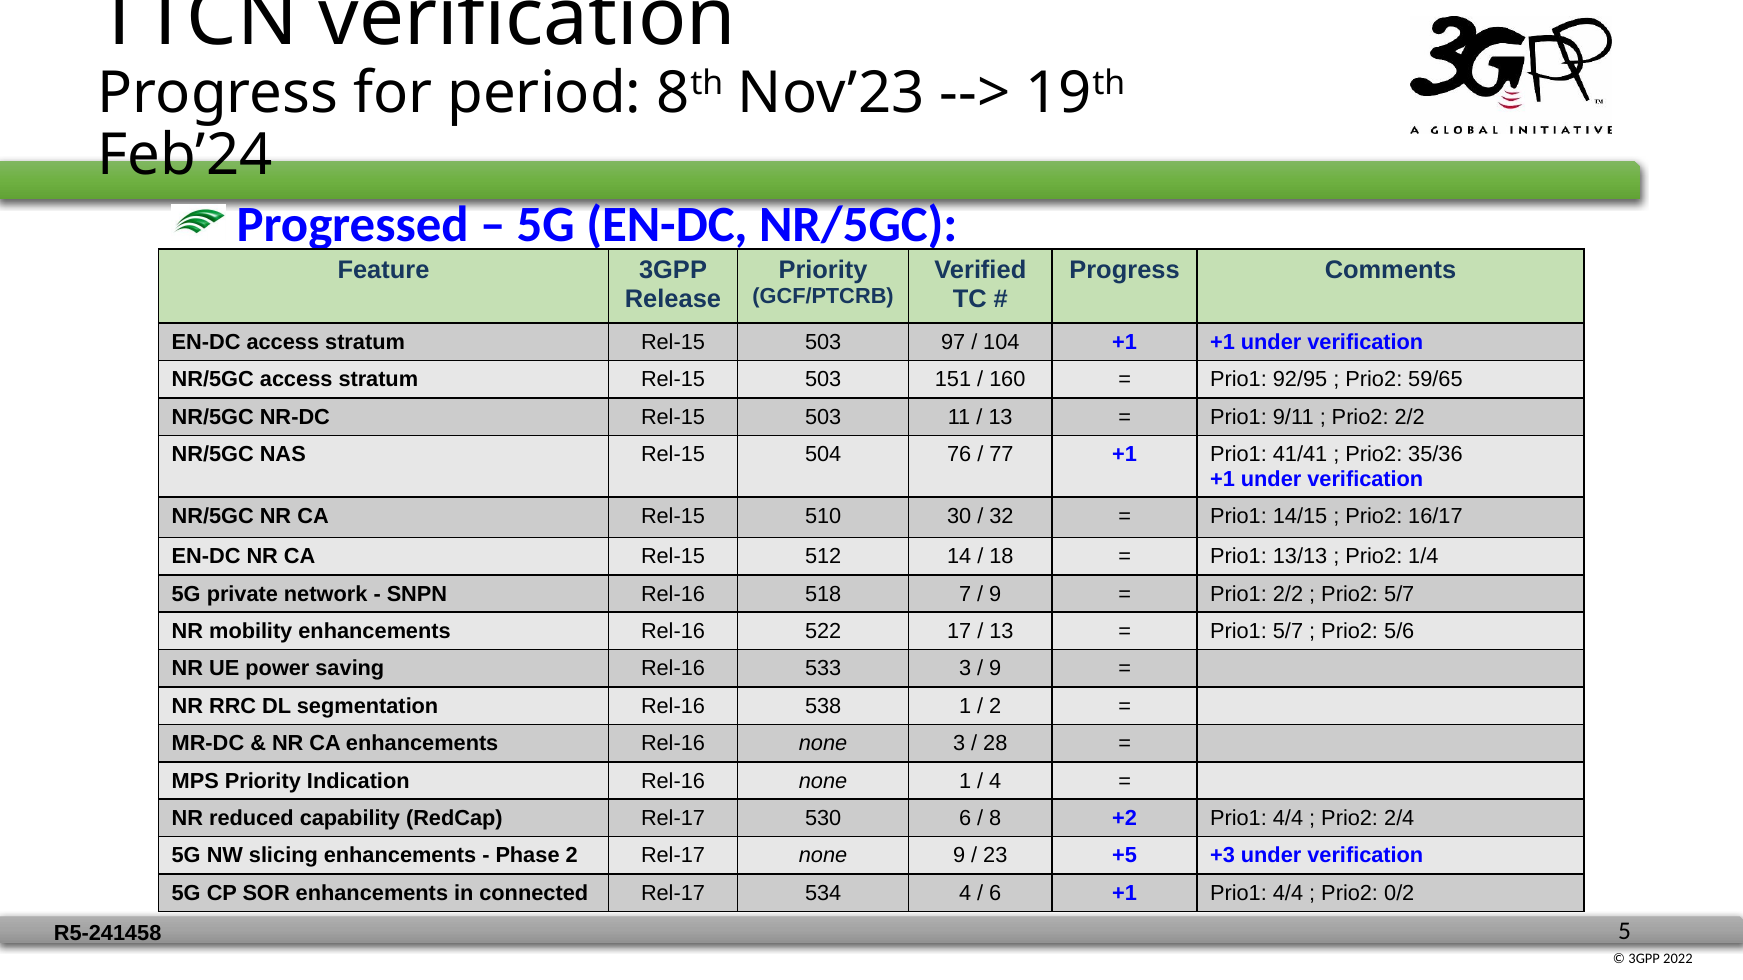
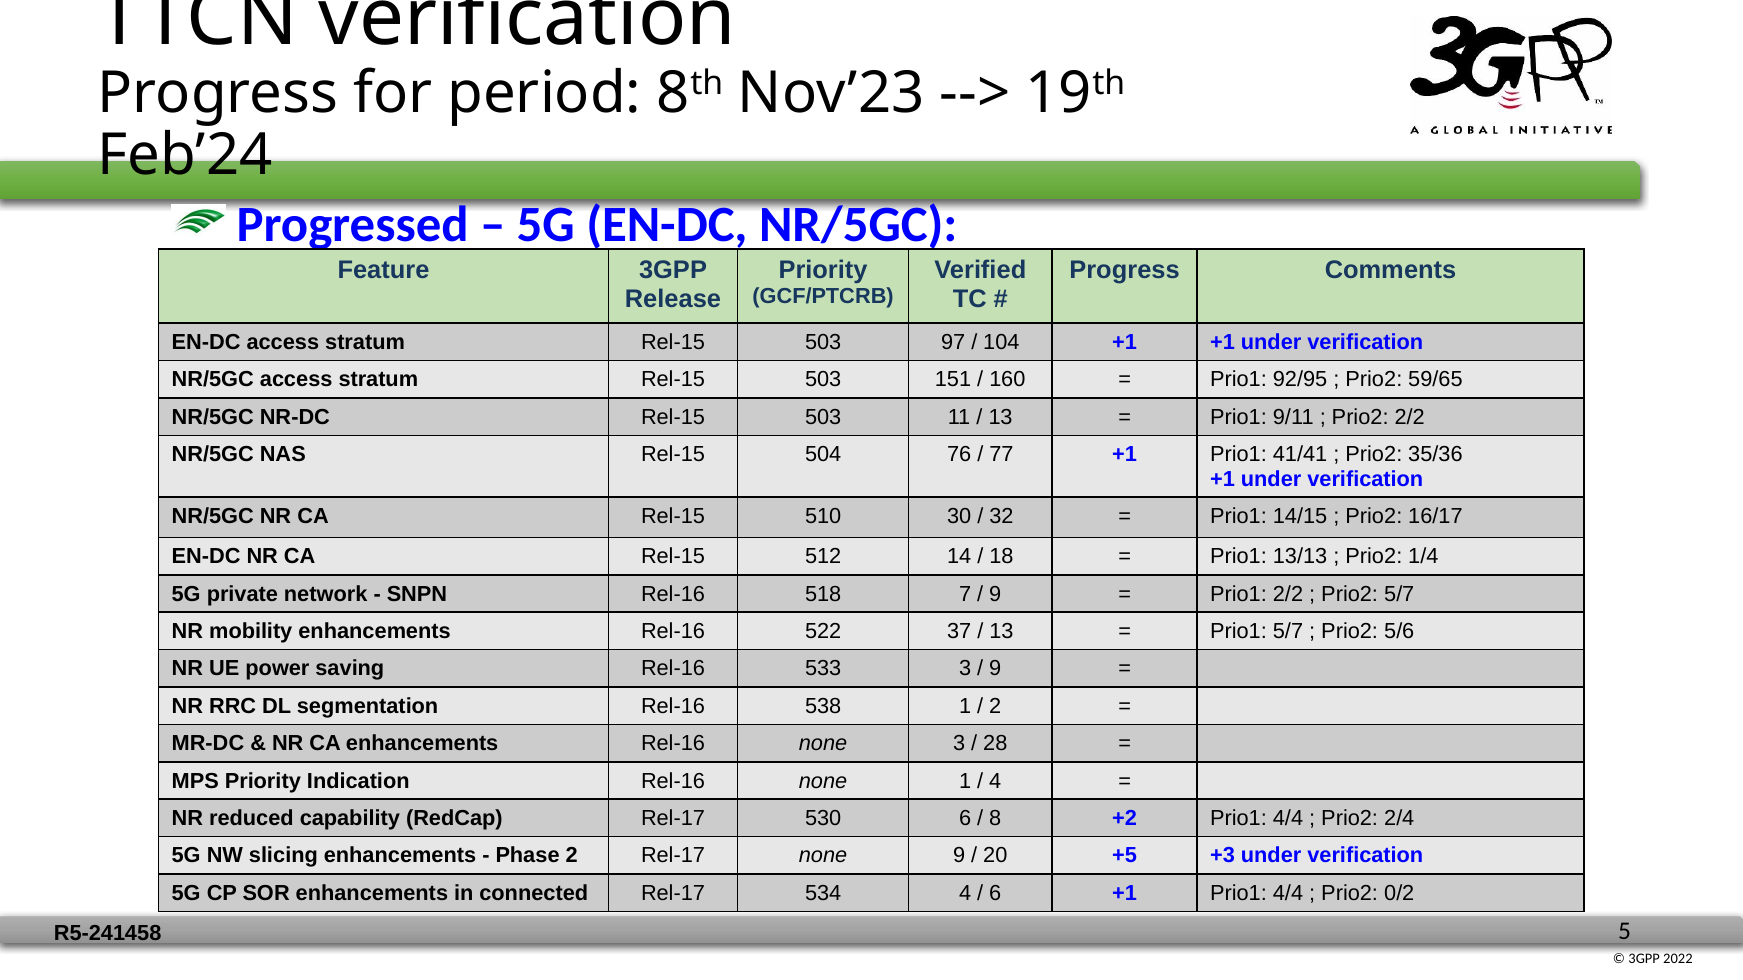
17: 17 -> 37
23: 23 -> 20
